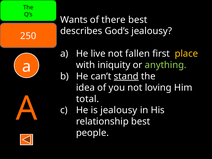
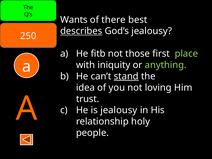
describes underline: none -> present
live: live -> fitb
fallen: fallen -> those
place colour: yellow -> light green
total: total -> trust
relationship best: best -> holy
